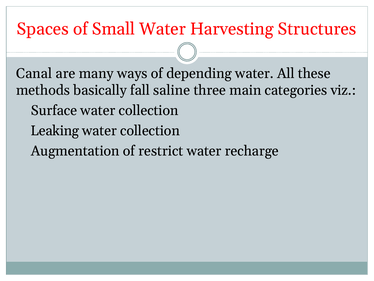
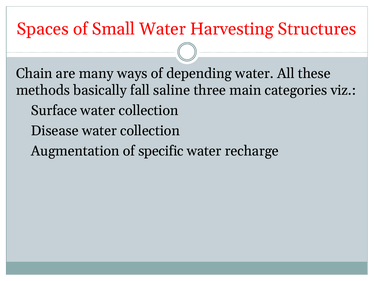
Canal: Canal -> Chain
Leaking: Leaking -> Disease
restrict: restrict -> specific
